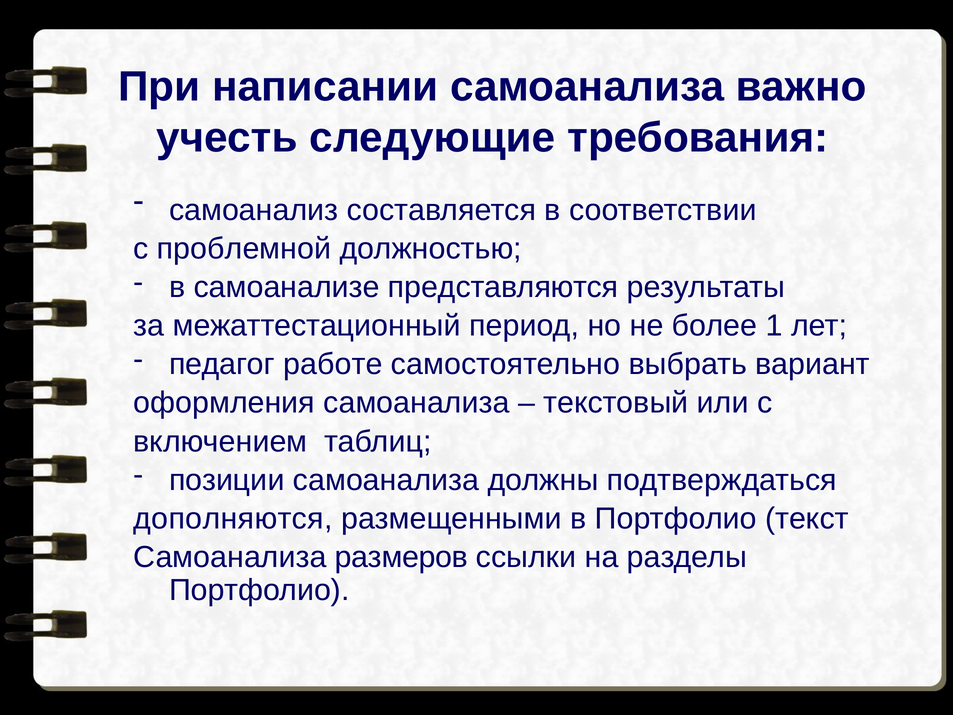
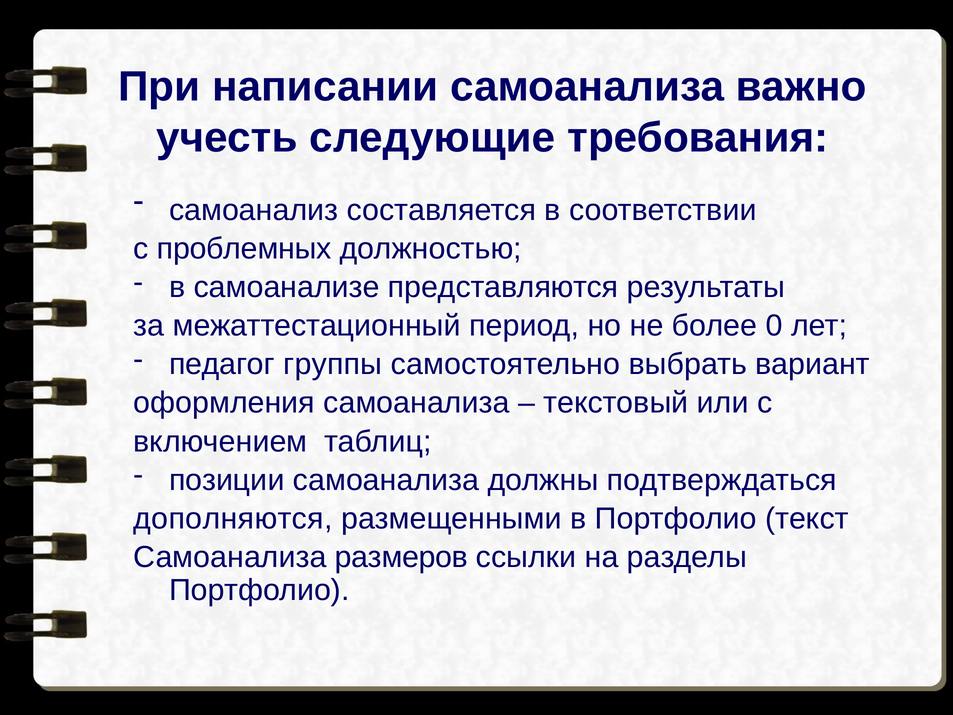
проблемной: проблемной -> проблемных
1: 1 -> 0
работе: работе -> группы
